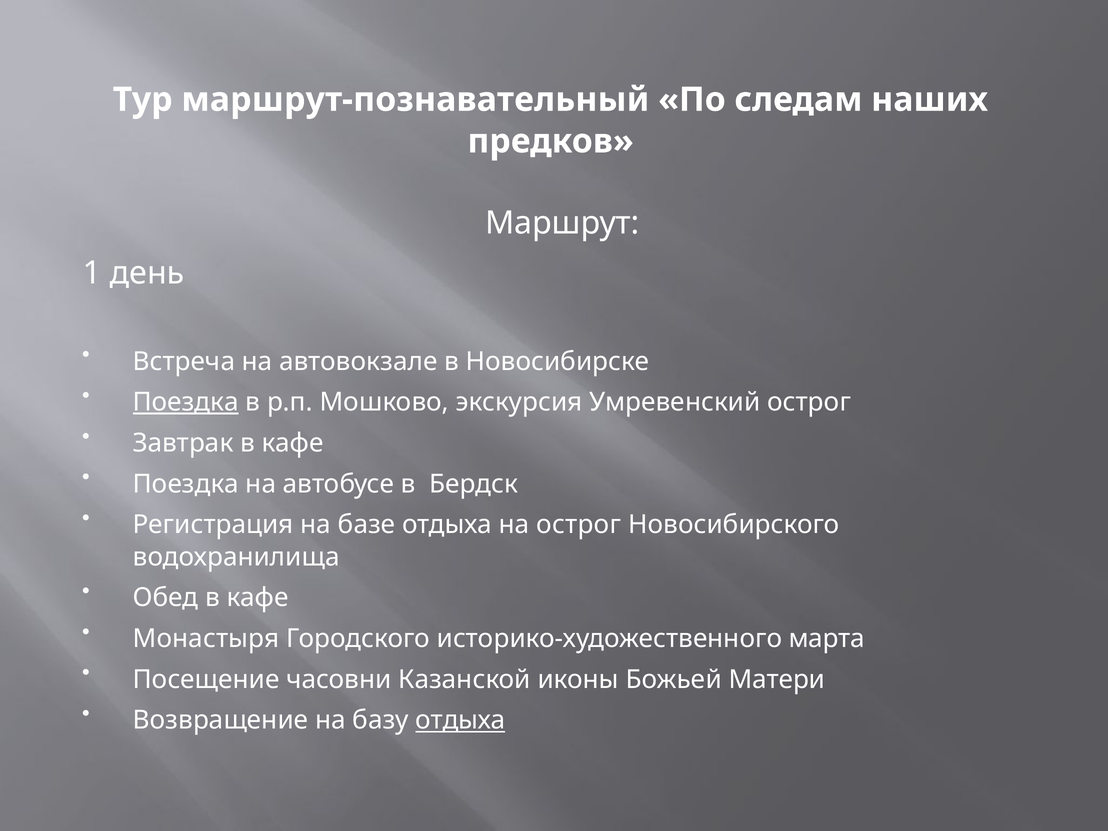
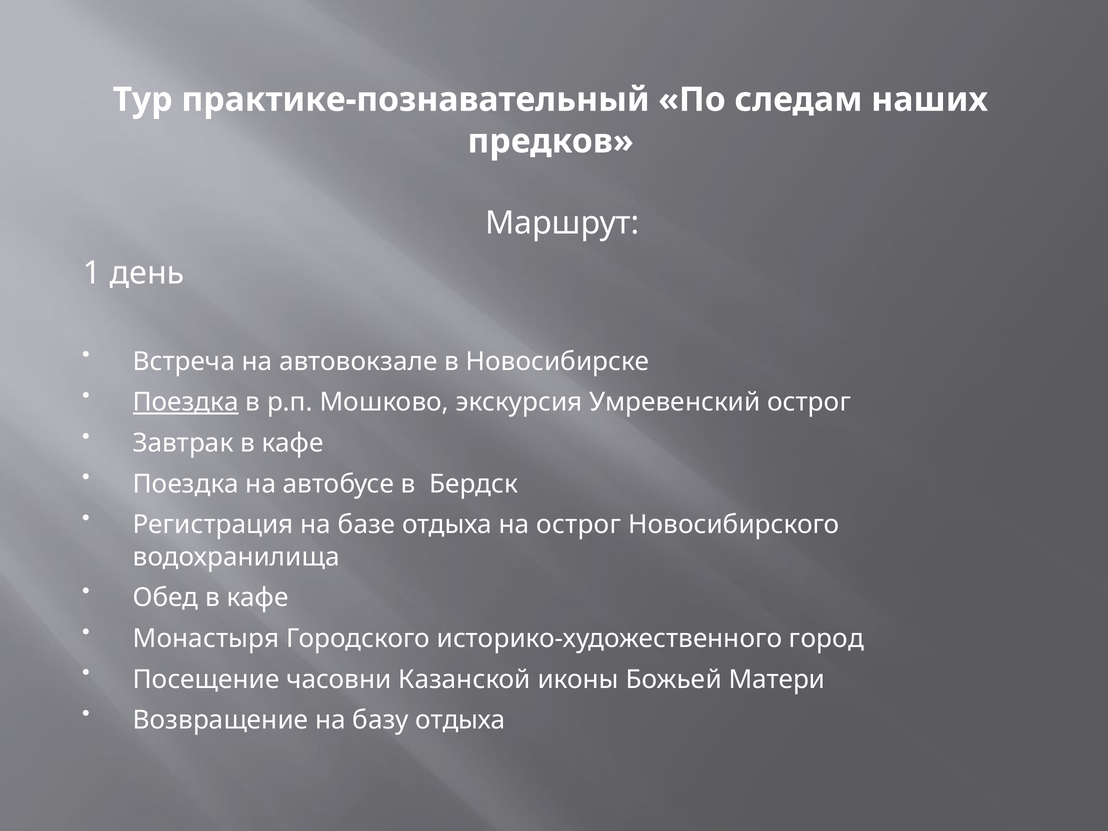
маршрут-познавательный: маршрут-познавательный -> практике-познавательный
марта: марта -> город
отдыха at (460, 720) underline: present -> none
